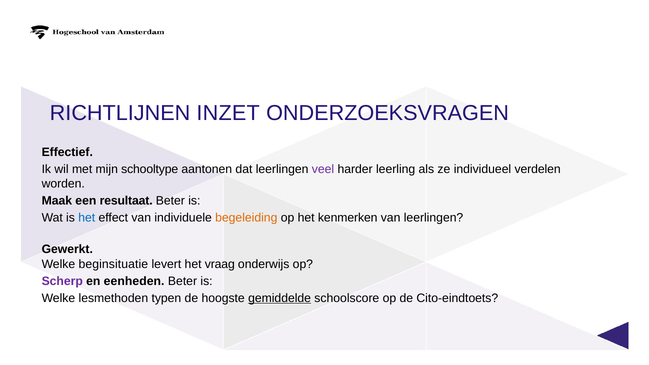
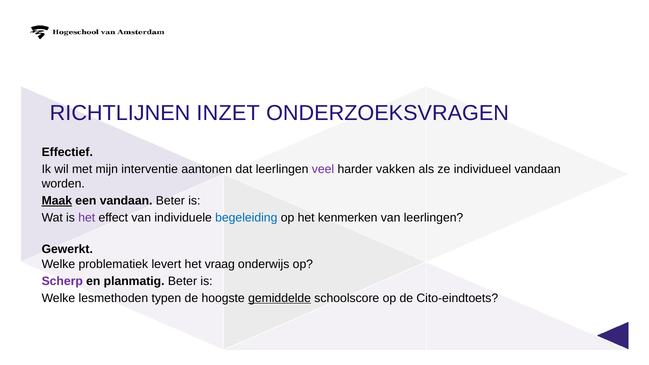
schooltype: schooltype -> interventie
leerling: leerling -> vakken
individueel verdelen: verdelen -> vandaan
Maak underline: none -> present
een resultaat: resultaat -> vandaan
het at (87, 218) colour: blue -> purple
begeleiding colour: orange -> blue
beginsituatie: beginsituatie -> problematiek
eenheden: eenheden -> planmatig
